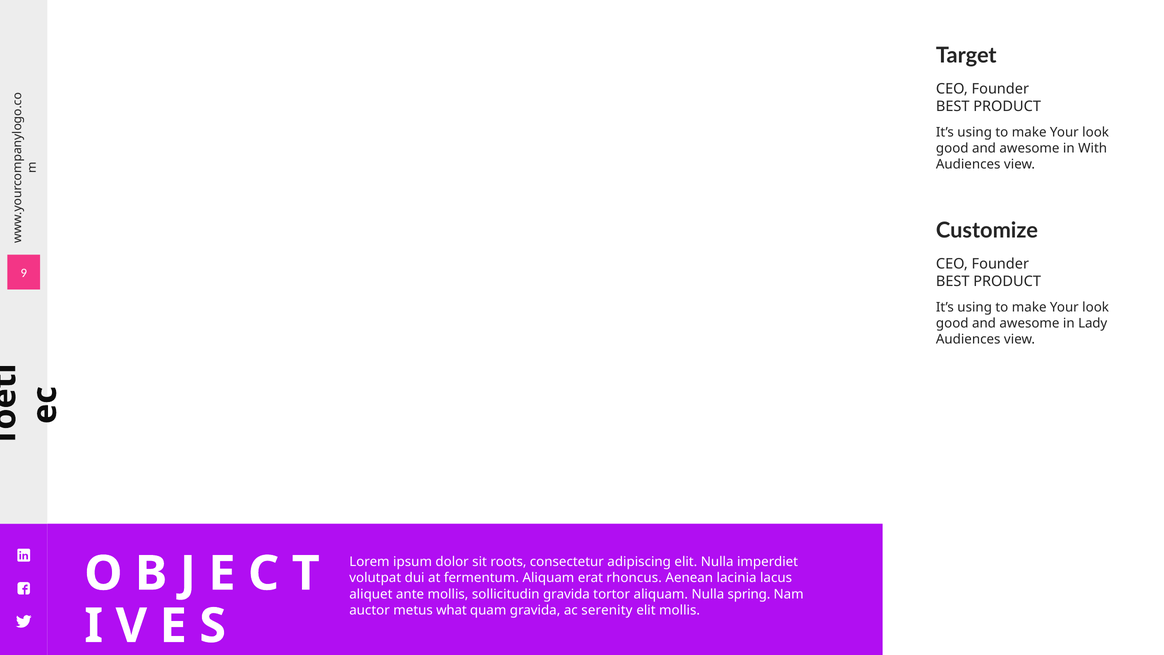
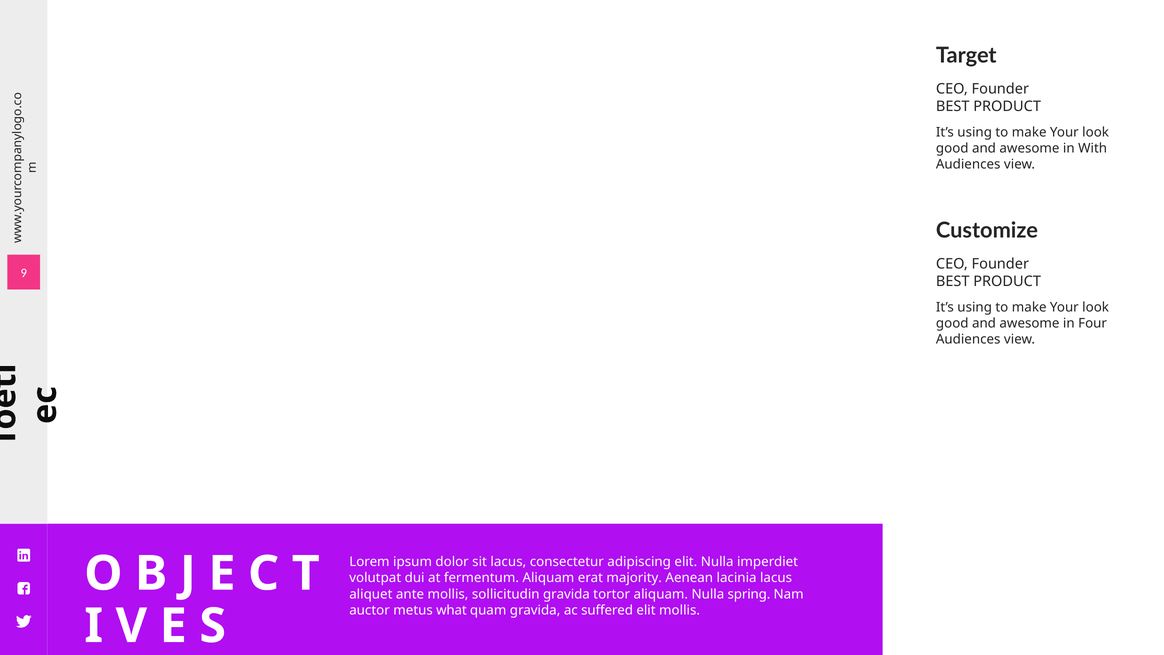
Lady: Lady -> Four
sit roots: roots -> lacus
rhoncus: rhoncus -> majority
serenity: serenity -> suffered
